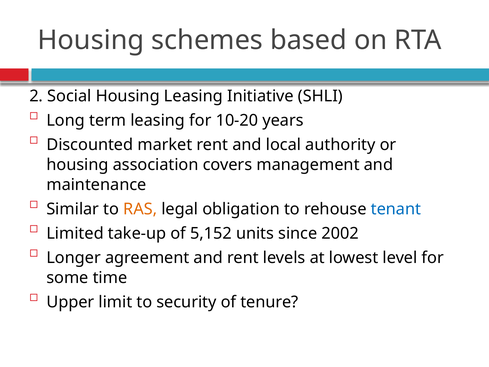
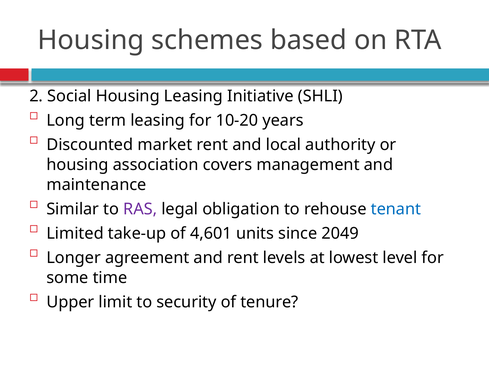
RAS colour: orange -> purple
5,152: 5,152 -> 4,601
2002: 2002 -> 2049
